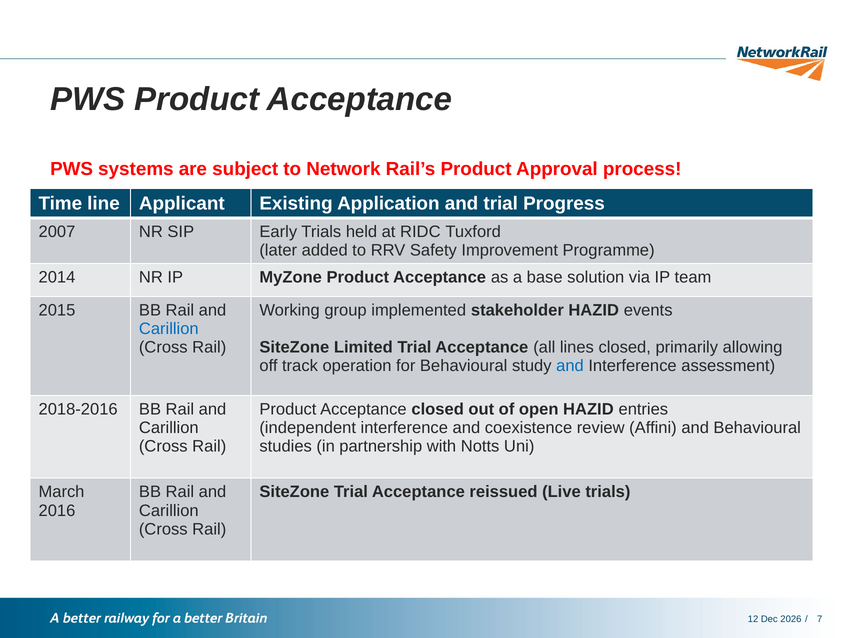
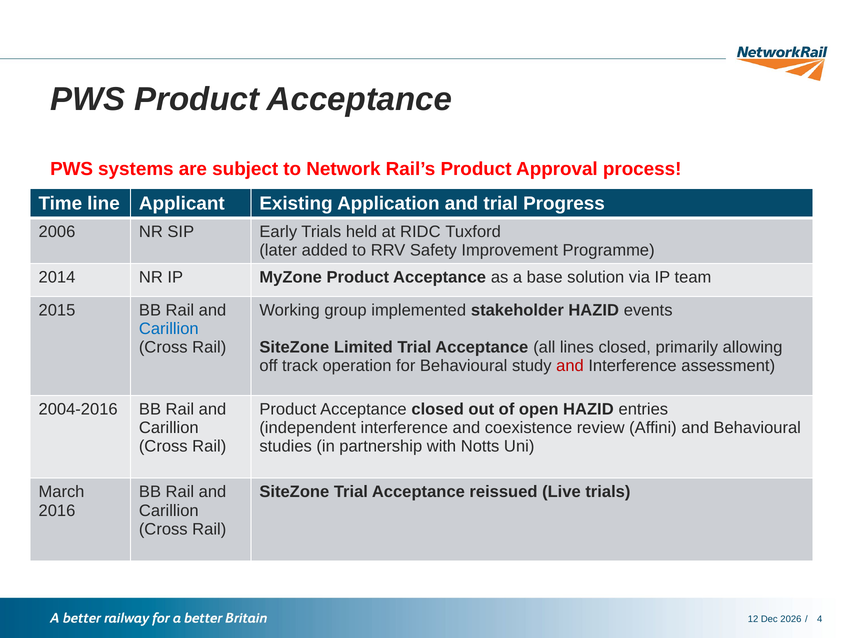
2007: 2007 -> 2006
and at (570, 366) colour: blue -> red
2018-2016: 2018-2016 -> 2004-2016
7: 7 -> 4
